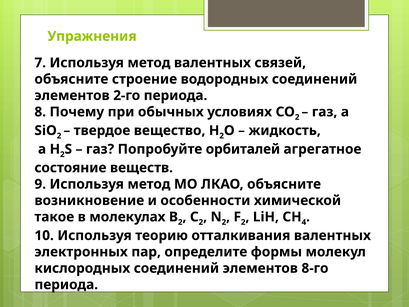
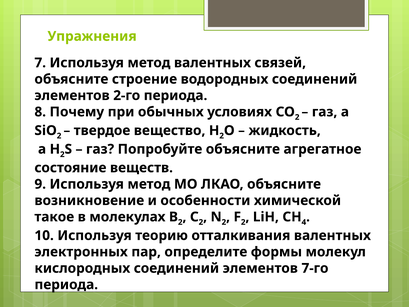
Попробуйте орбиталей: орбиталей -> объясните
8-го: 8-го -> 7-го
